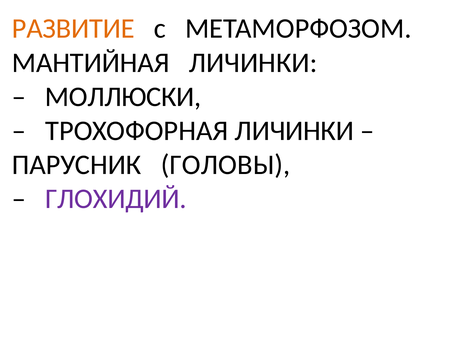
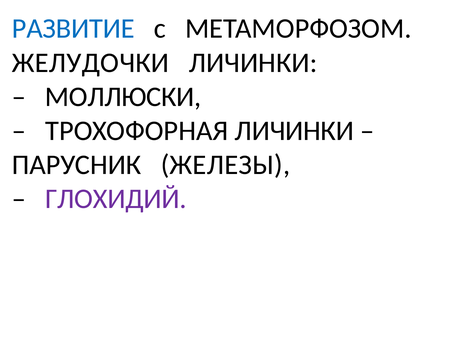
РАЗВИТИЕ colour: orange -> blue
МАНТИЙНАЯ: МАНТИЙНАЯ -> ЖЕЛУДОЧКИ
ГОЛОВЫ: ГОЛОВЫ -> ЖЕЛЕЗЫ
